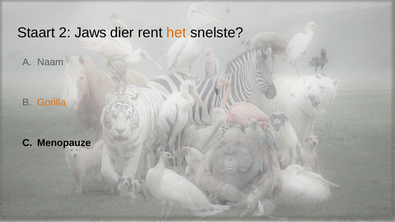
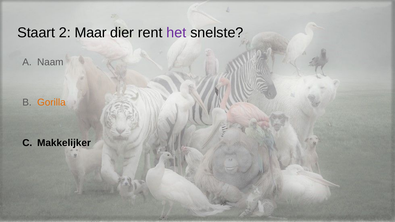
Jaws: Jaws -> Maar
het colour: orange -> purple
Menopauze: Menopauze -> Makkelijker
